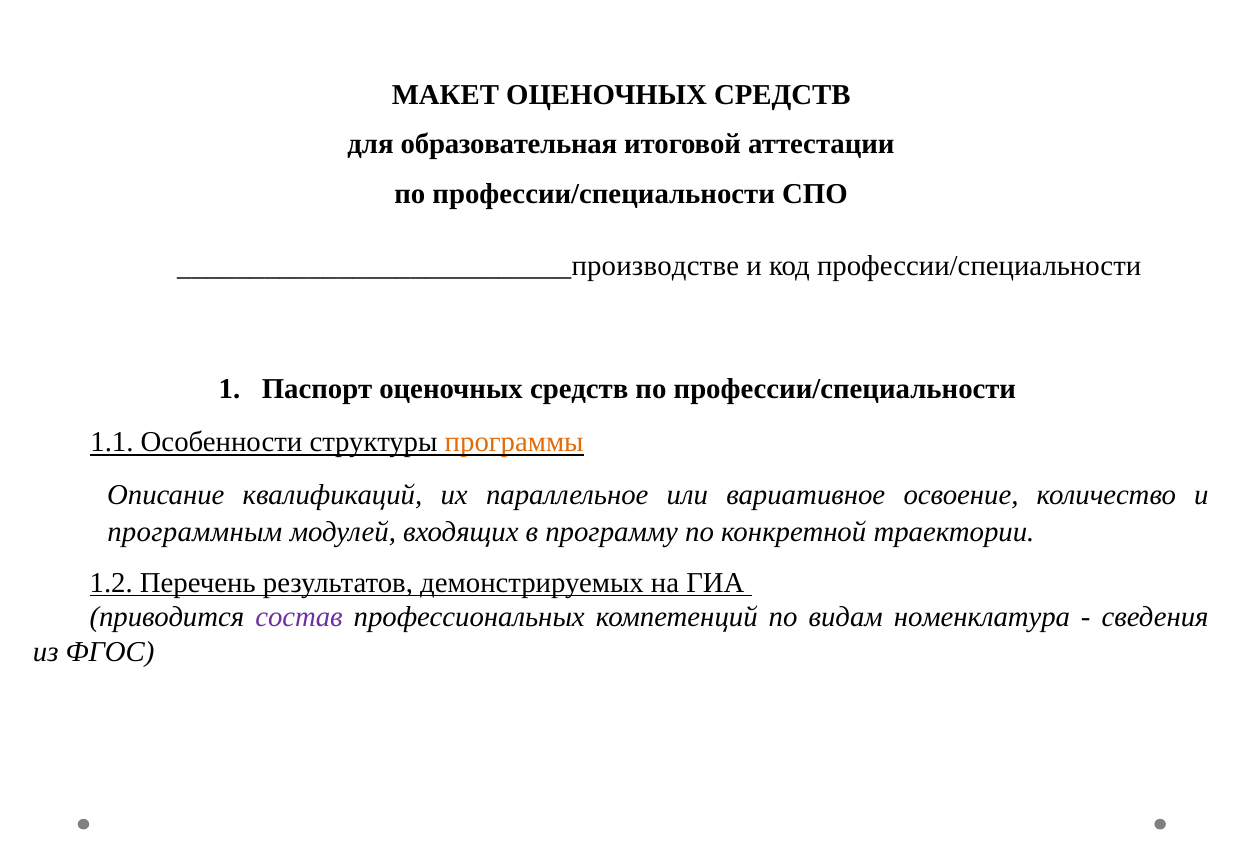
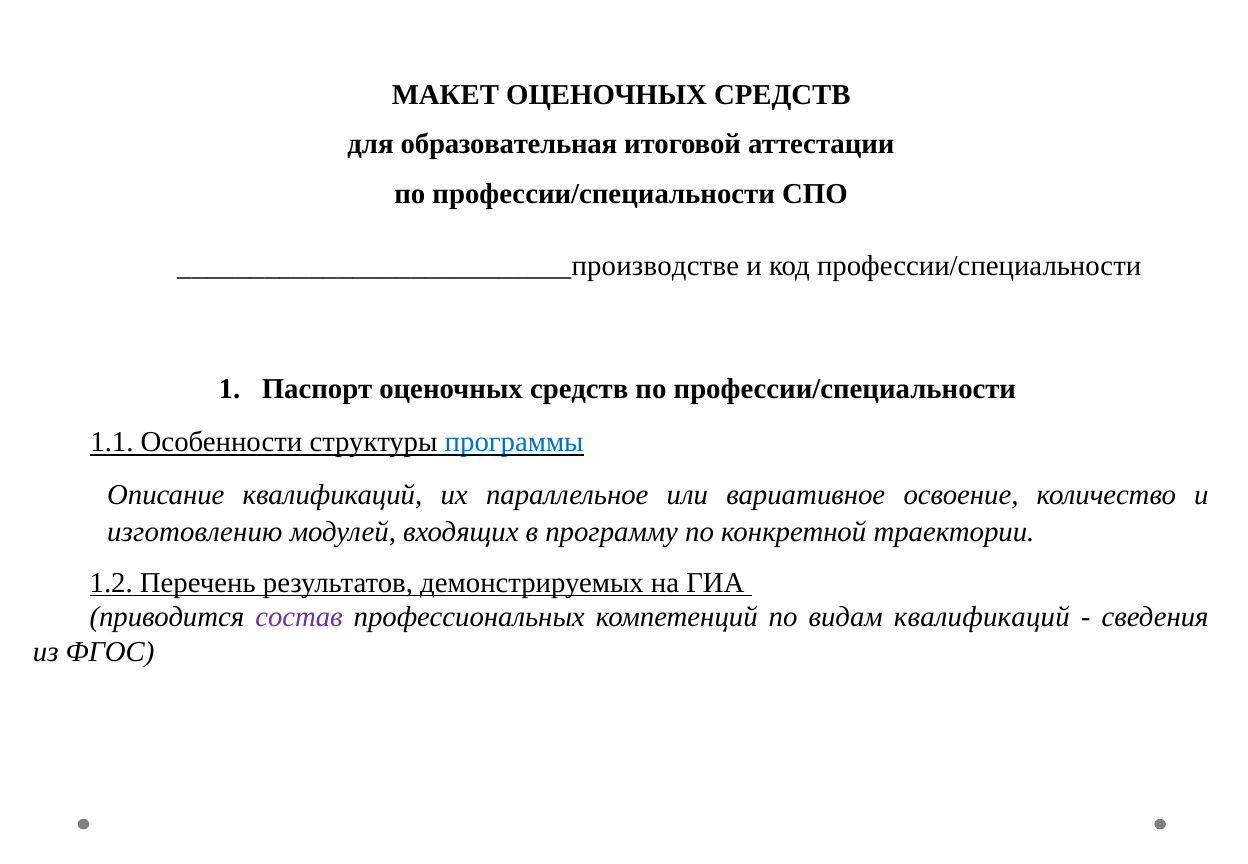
программы colour: orange -> blue
программным: программным -> изготовлению
видам номенклатура: номенклатура -> квалификаций
